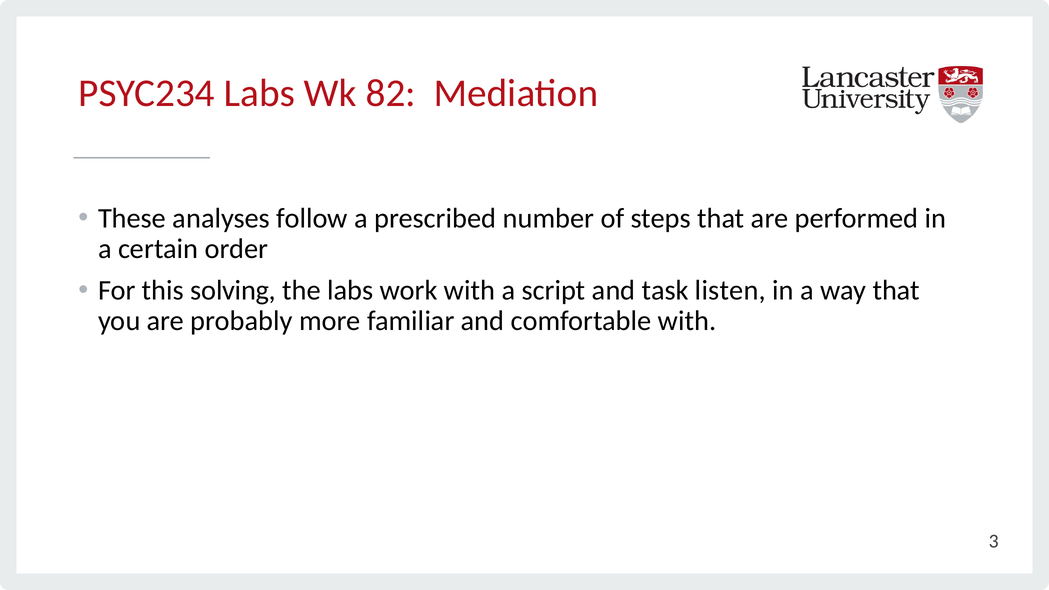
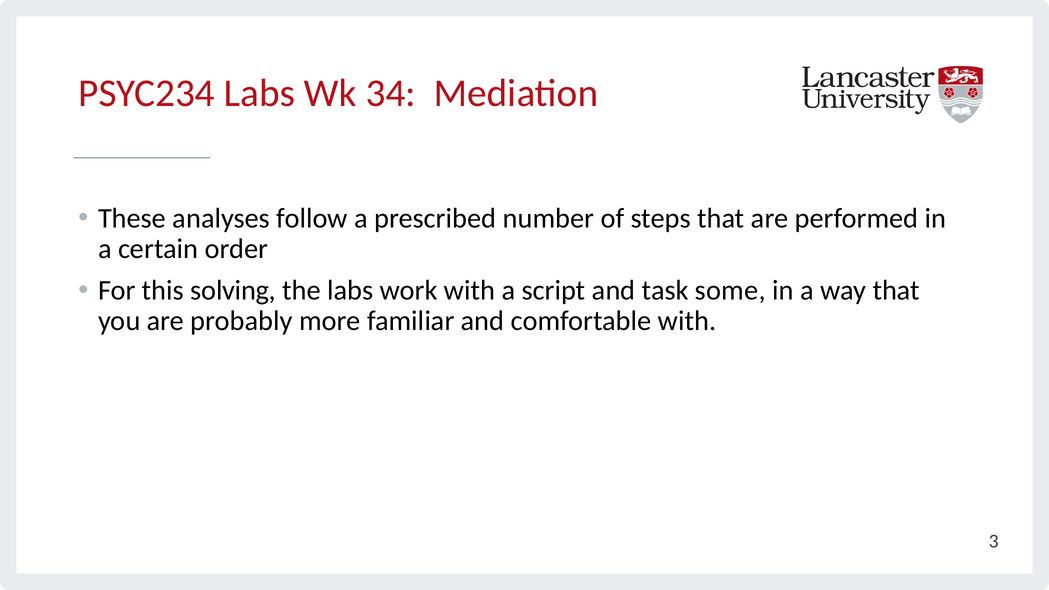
82: 82 -> 34
listen: listen -> some
